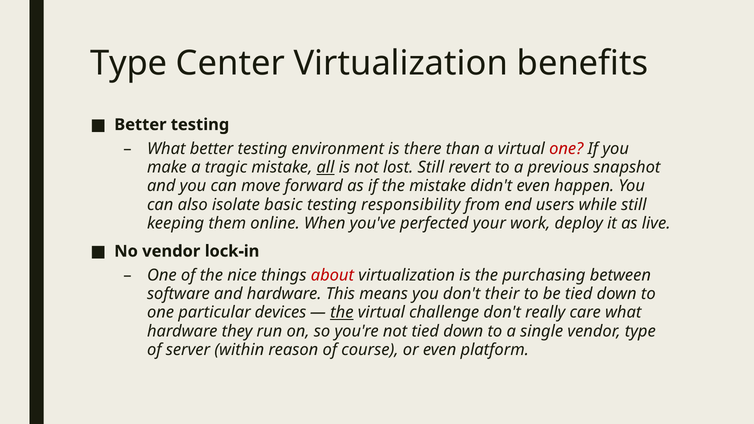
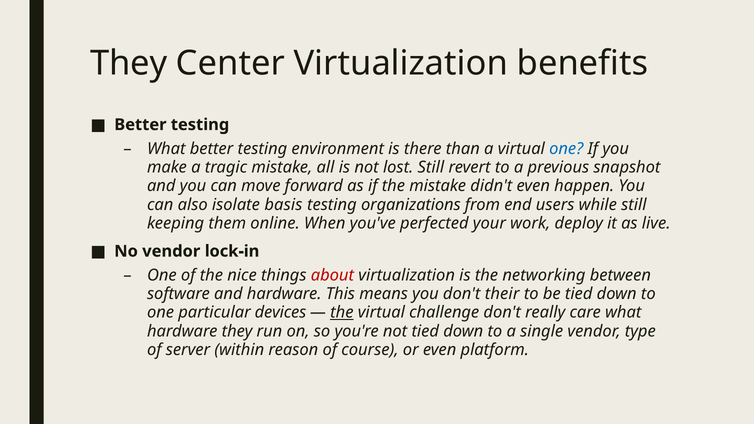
Type at (129, 63): Type -> They
one at (566, 149) colour: red -> blue
all underline: present -> none
basic: basic -> basis
responsibility: responsibility -> organizations
purchasing: purchasing -> networking
